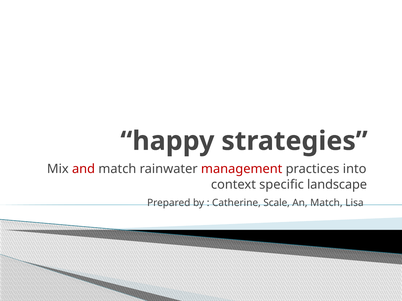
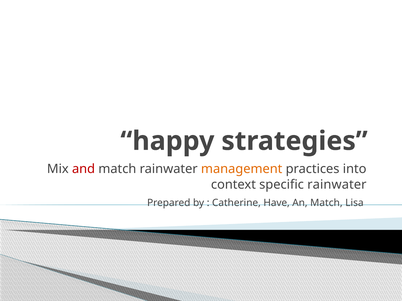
management colour: red -> orange
specific landscape: landscape -> rainwater
Scale: Scale -> Have
